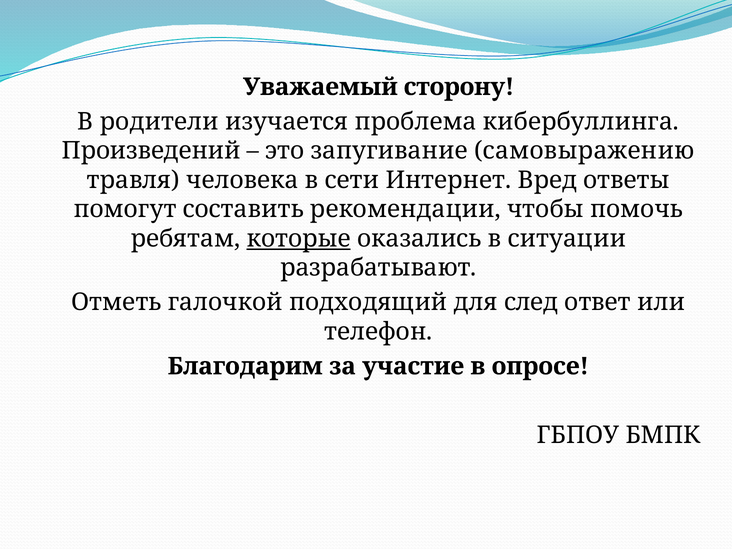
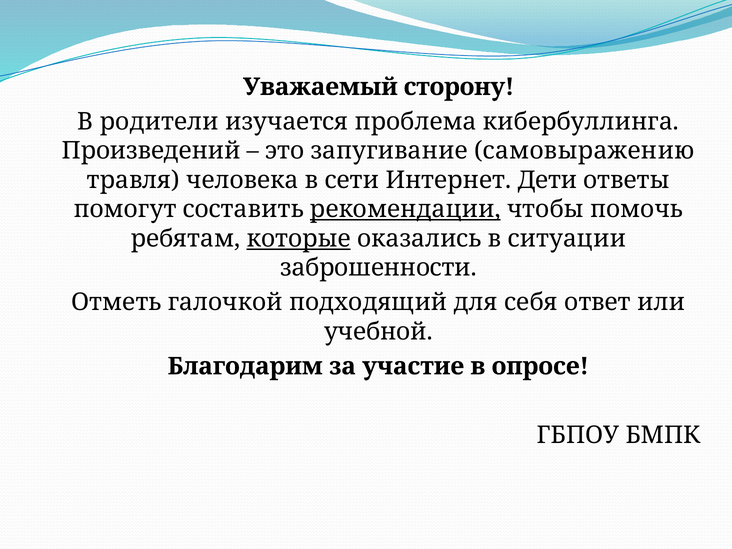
Вред: Вред -> Дети
рекомендации underline: none -> present
разрабатывают: разрабатывают -> заброшенности
след: след -> себя
телефон: телефон -> учебной
